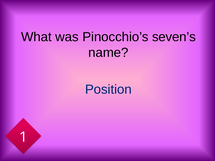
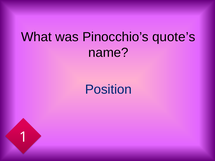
seven’s: seven’s -> quote’s
